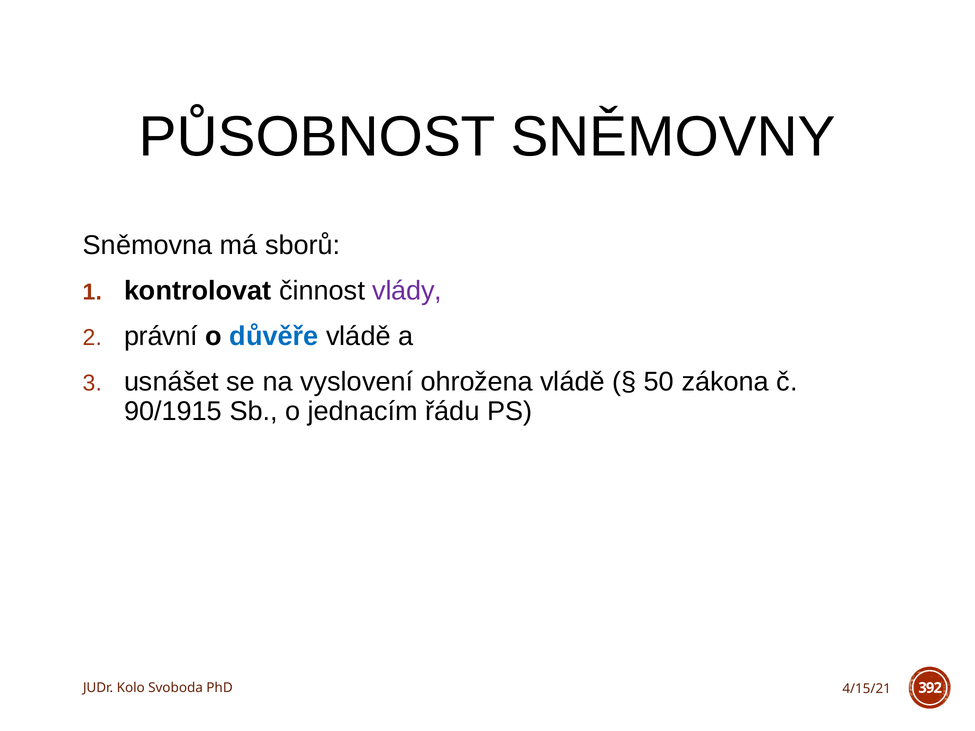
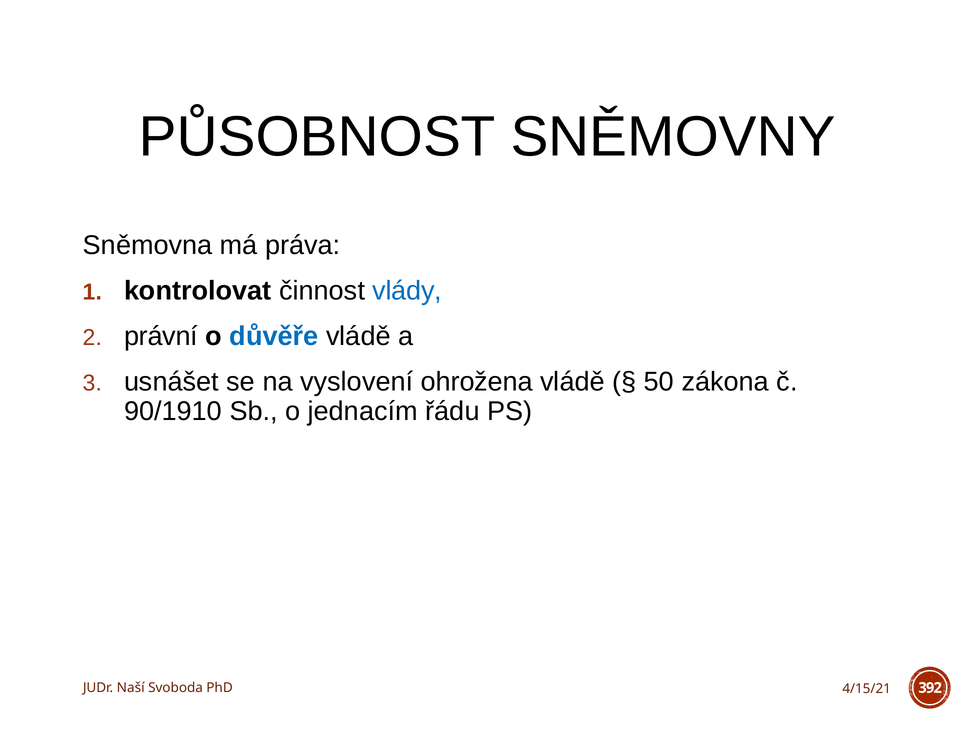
sborů: sborů -> práva
vlády colour: purple -> blue
90/1915: 90/1915 -> 90/1910
Kolo: Kolo -> Naší
